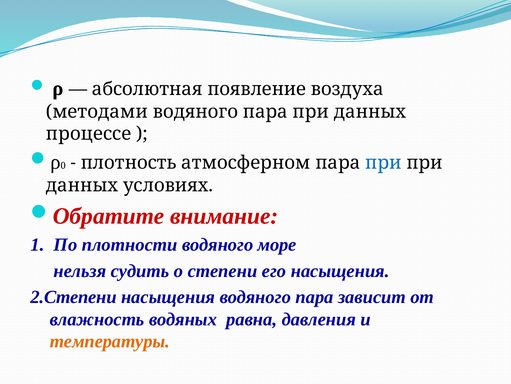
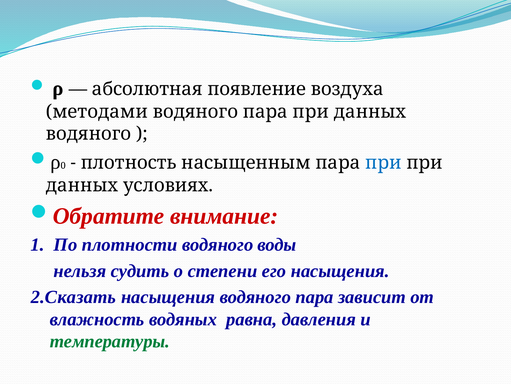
процессе at (89, 134): процессе -> водяного
атмосферном: атмосферном -> насыщенным
море: море -> воды
2.Степени: 2.Степени -> 2.Сказать
температуры colour: orange -> green
